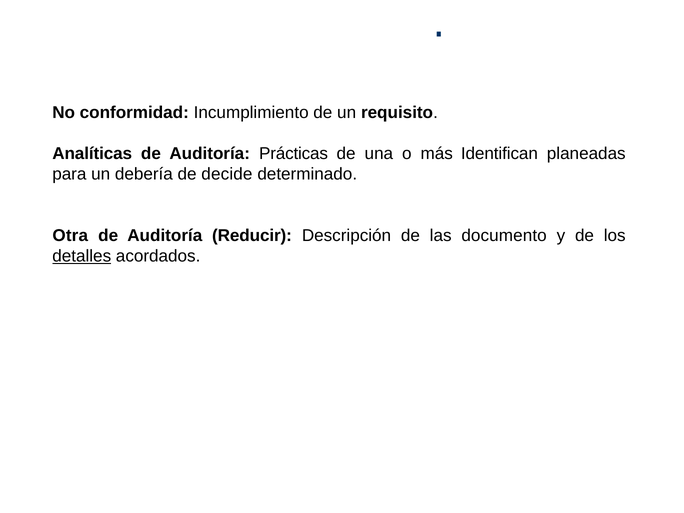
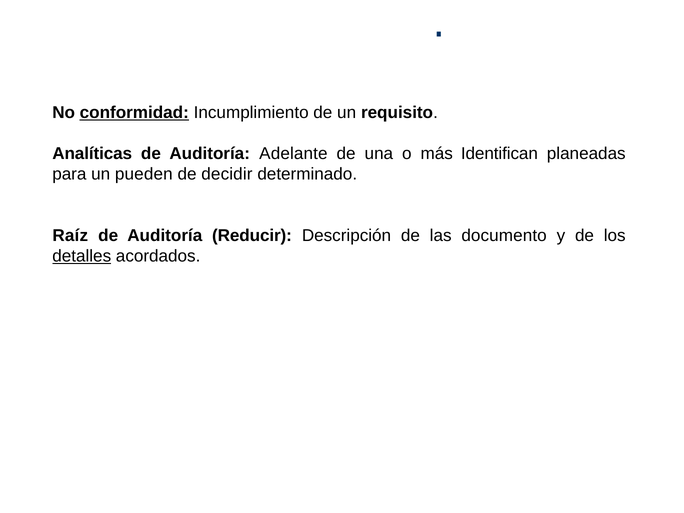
conformidad underline: none -> present
Prácticas: Prácticas -> Adelante
debería: debería -> pueden
decide: decide -> decidir
Otra: Otra -> Raíz
